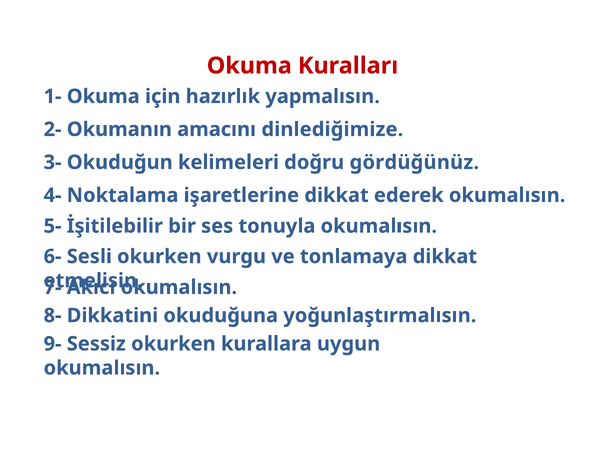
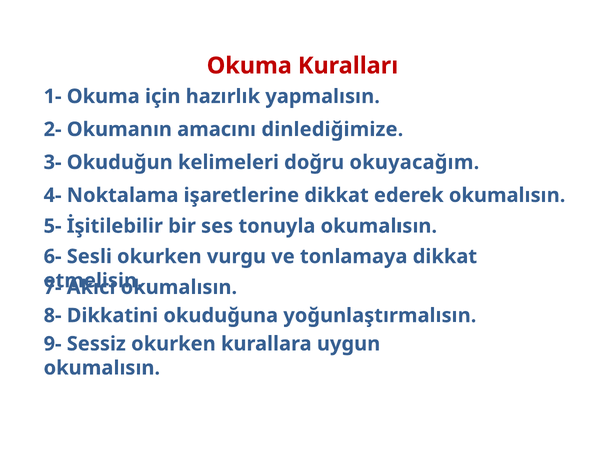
gördüğünüz: gördüğünüz -> okuyacağım
